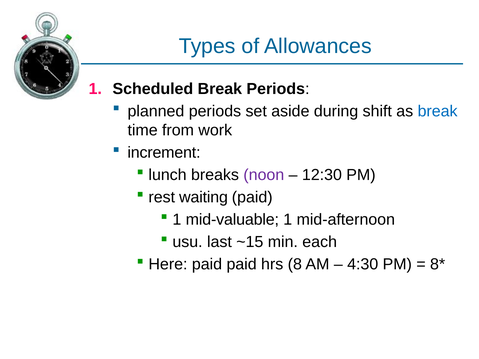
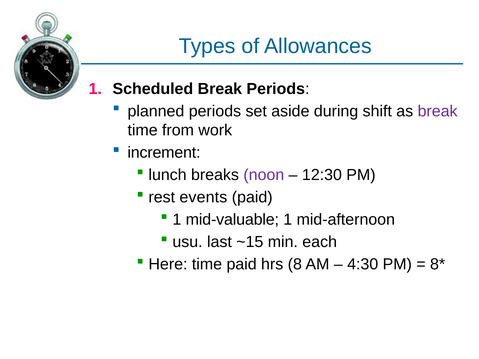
break at (438, 111) colour: blue -> purple
waiting: waiting -> events
Here paid: paid -> time
